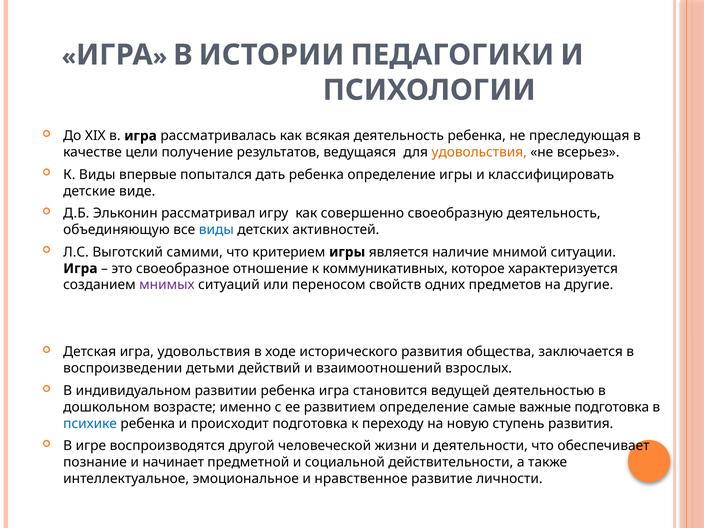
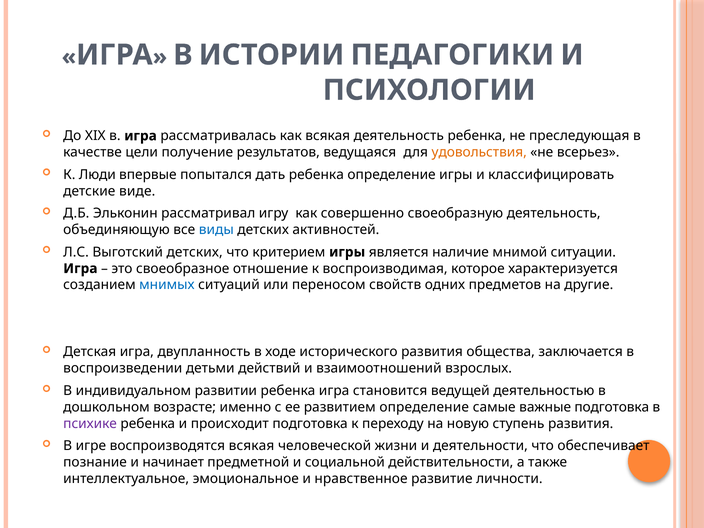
К Виды: Виды -> Люди
Выготский самими: самими -> детских
коммуникативных: коммуникативных -> воспроизводимая
мнимых colour: purple -> blue
игра удовольствия: удовольствия -> двупланность
психике colour: blue -> purple
воспроизводятся другой: другой -> всякая
